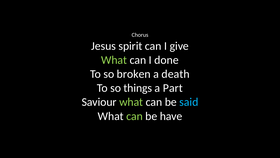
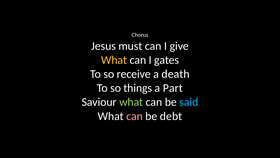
spirit: spirit -> must
What at (114, 60) colour: light green -> yellow
done: done -> gates
broken: broken -> receive
can at (134, 116) colour: light green -> pink
have: have -> debt
